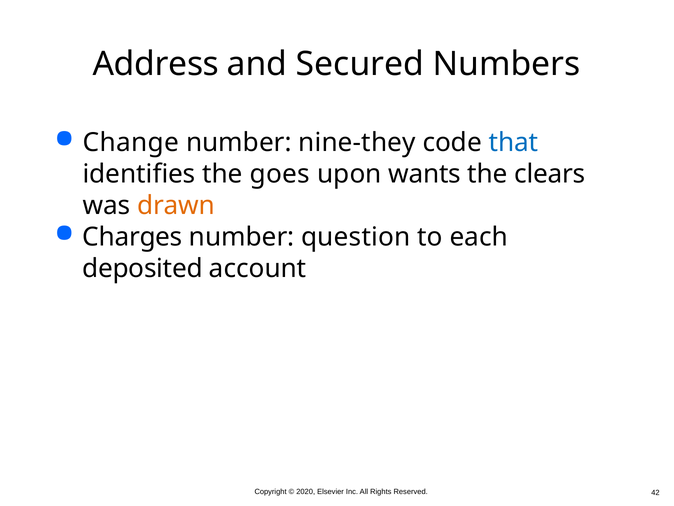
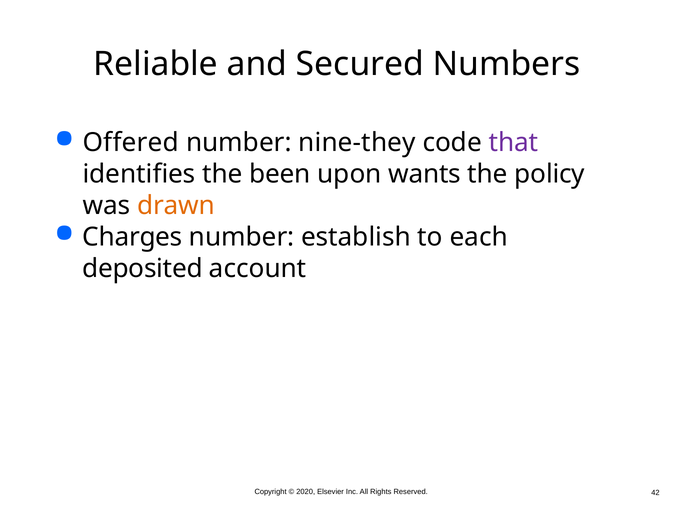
Address: Address -> Reliable
Change: Change -> Offered
that colour: blue -> purple
goes: goes -> been
clears: clears -> policy
question: question -> establish
